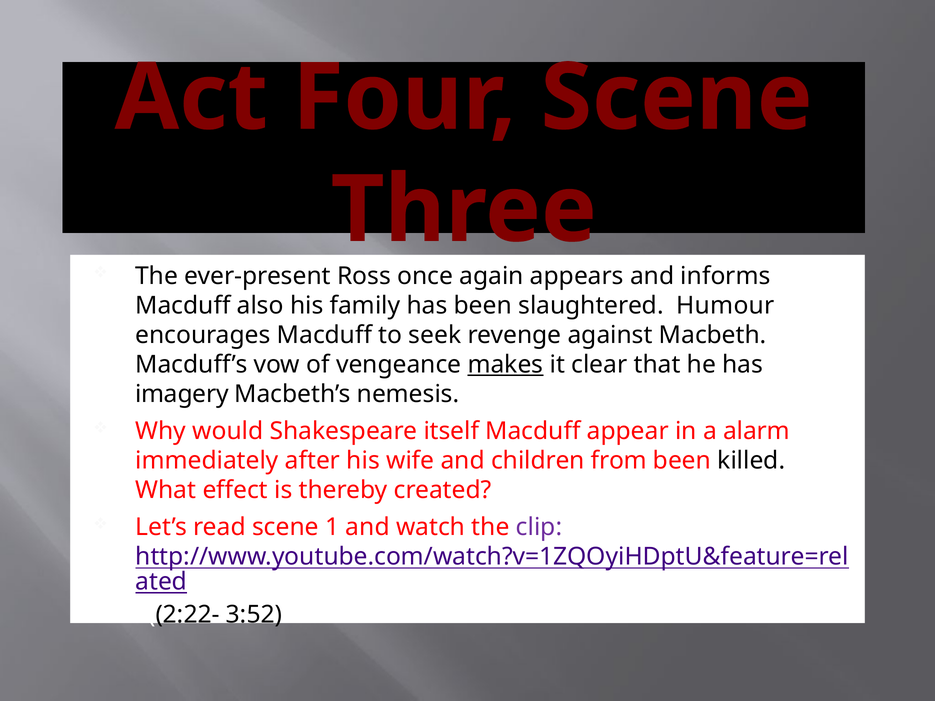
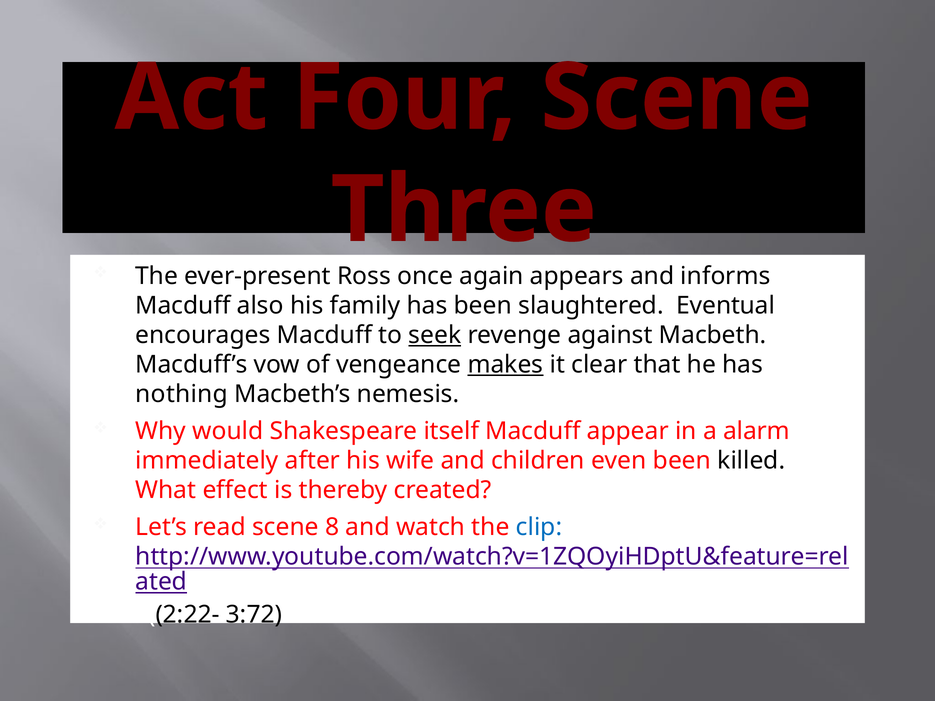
Humour: Humour -> Eventual
seek underline: none -> present
imagery: imagery -> nothing
from: from -> even
1: 1 -> 8
clip colour: purple -> blue
3:52: 3:52 -> 3:72
